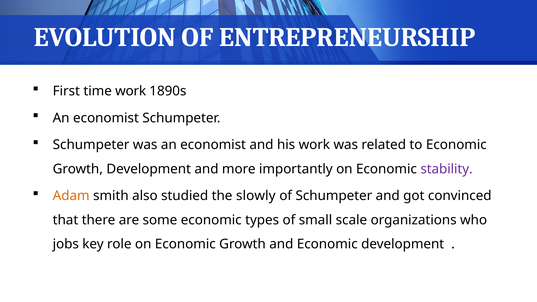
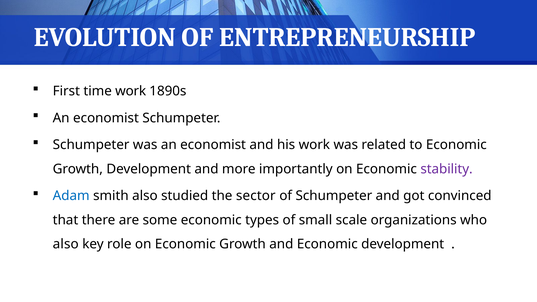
Adam colour: orange -> blue
slowly: slowly -> sector
jobs at (66, 244): jobs -> also
